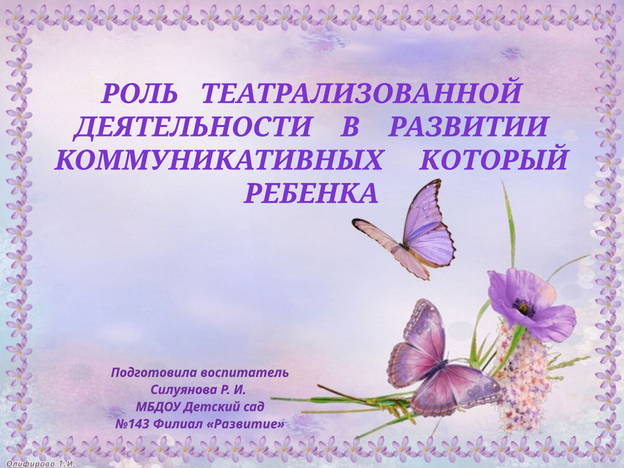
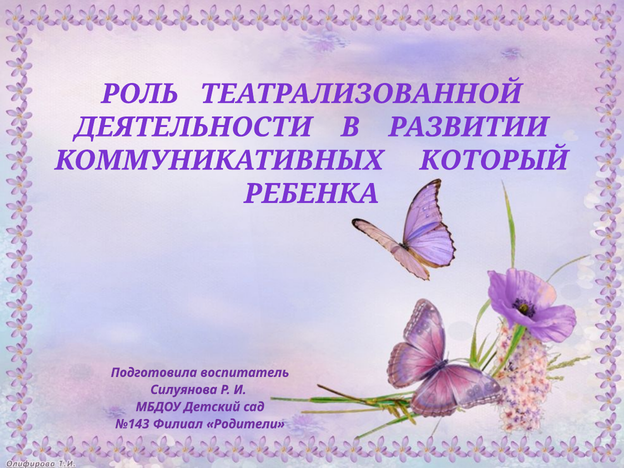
Развитие: Развитие -> Родители
